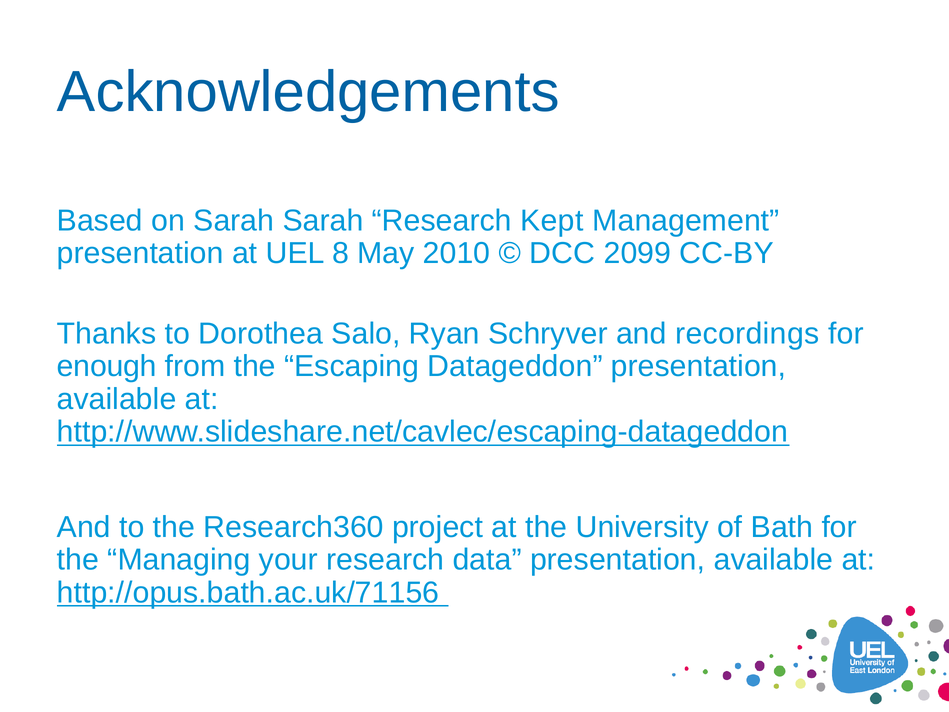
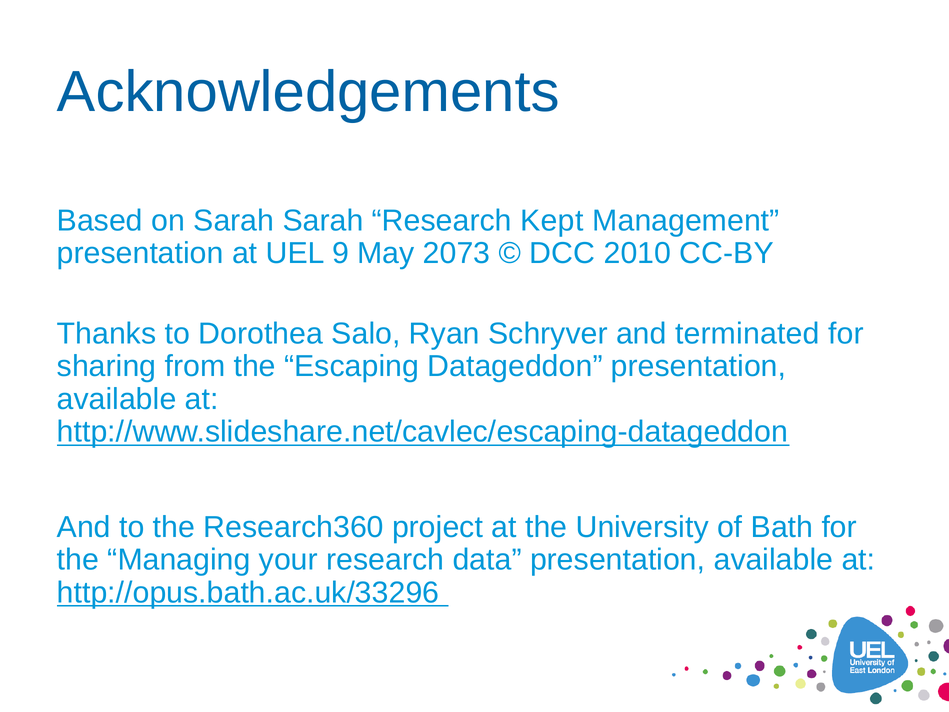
8: 8 -> 9
2010: 2010 -> 2073
2099: 2099 -> 2010
recordings: recordings -> terminated
enough: enough -> sharing
http://opus.bath.ac.uk/71156: http://opus.bath.ac.uk/71156 -> http://opus.bath.ac.uk/33296
